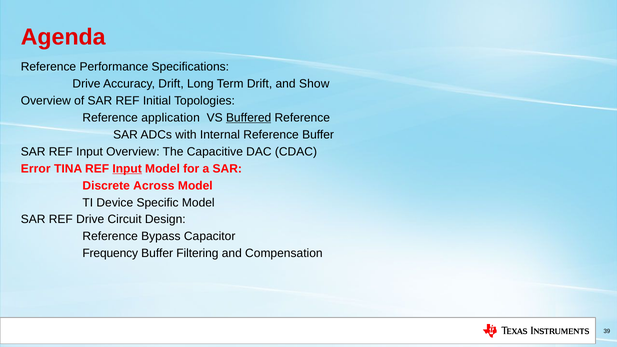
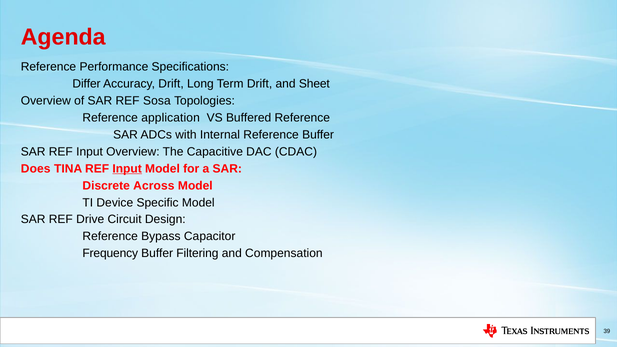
Drive at (86, 84): Drive -> Differ
Show: Show -> Sheet
Initial: Initial -> Sosa
Buffered underline: present -> none
Error: Error -> Does
